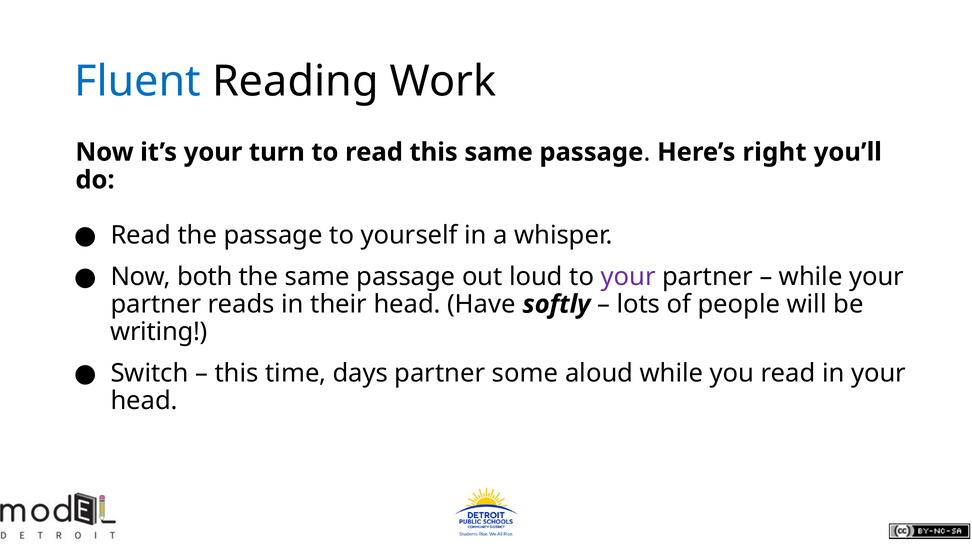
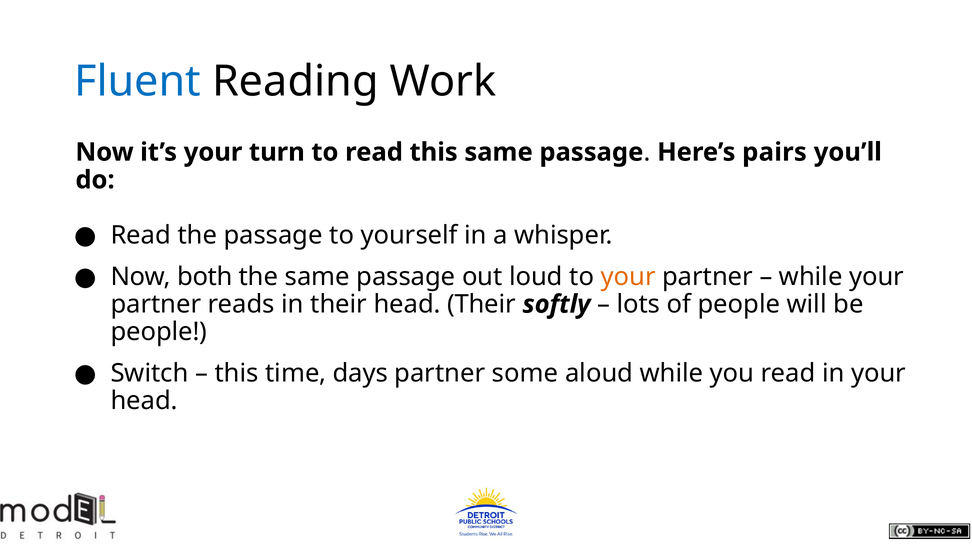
right: right -> pairs
your at (628, 276) colour: purple -> orange
head Have: Have -> Their
writing at (159, 332): writing -> people
